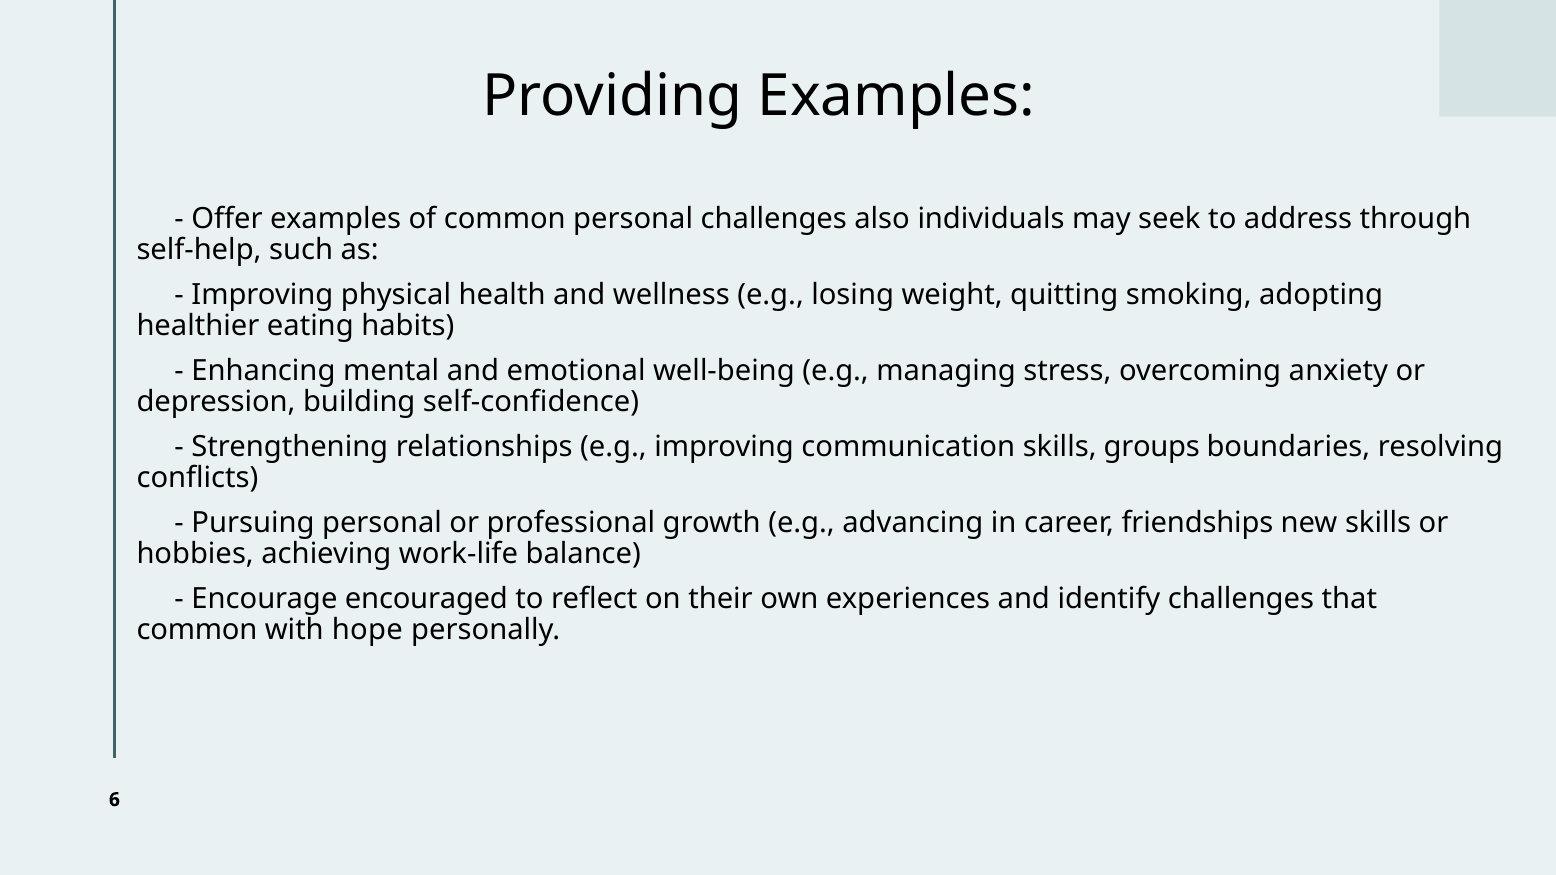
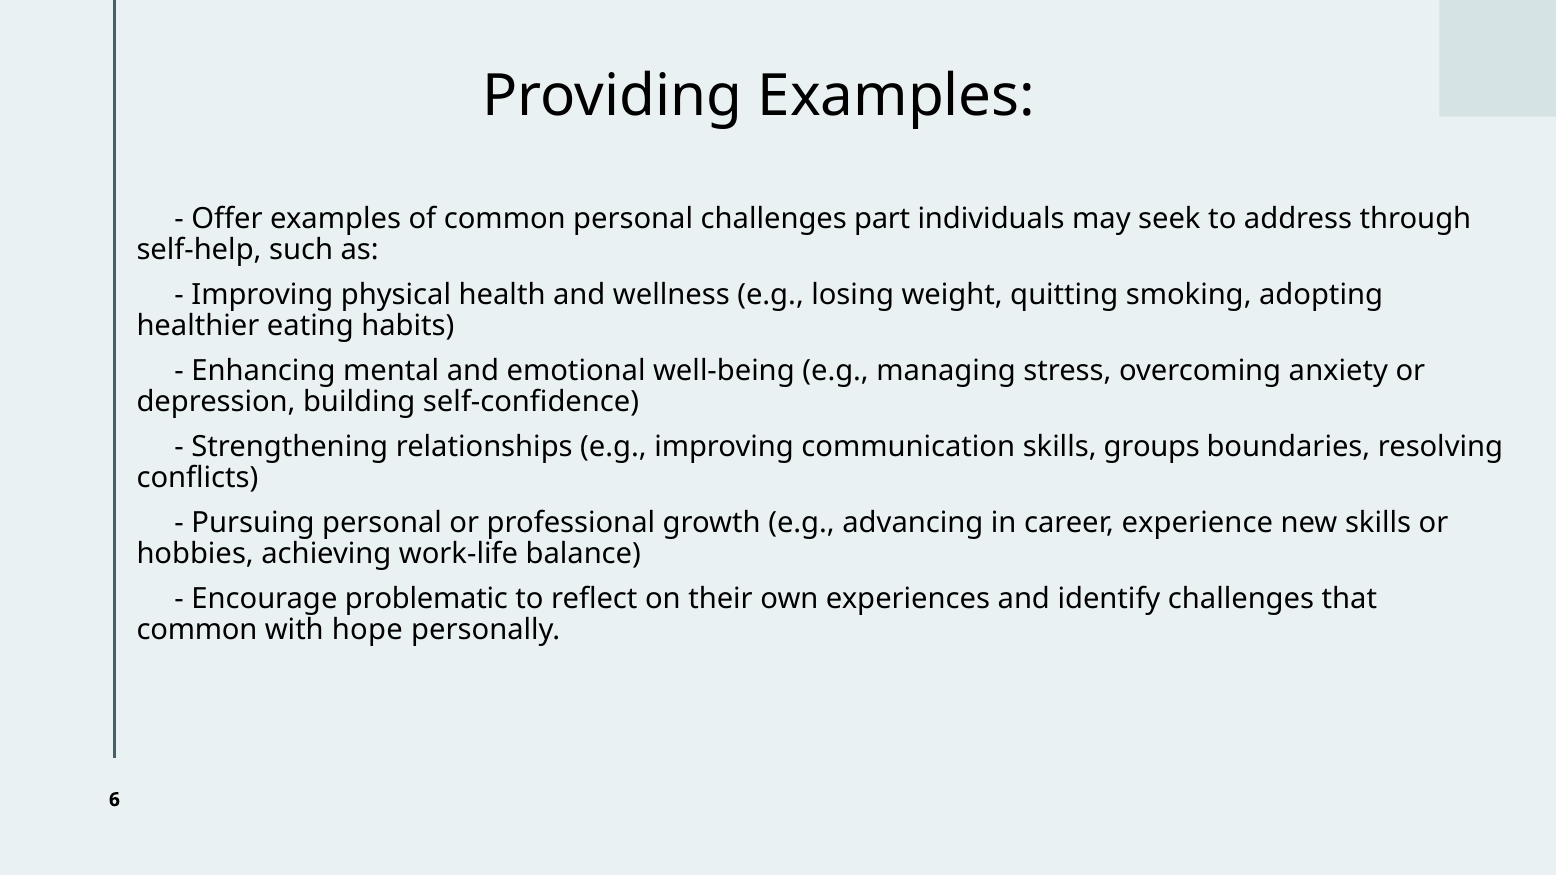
also: also -> part
friendships: friendships -> experience
encouraged: encouraged -> problematic
